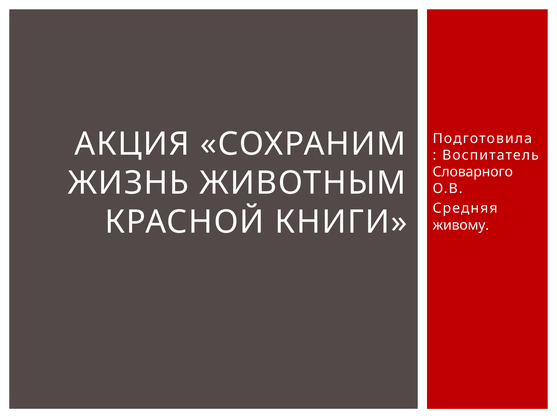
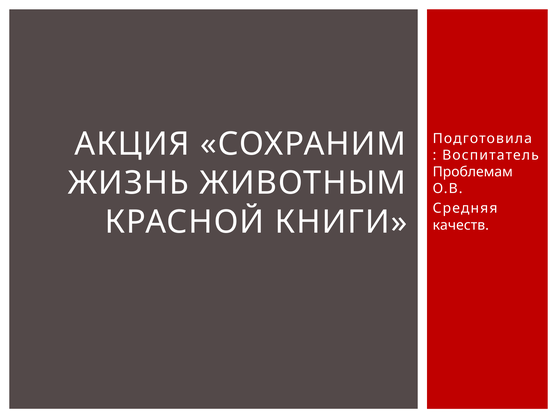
Словарного: Словарного -> Проблемам
живому: живому -> качеств
